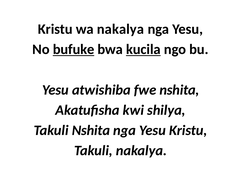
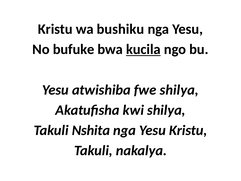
wa nakalya: nakalya -> bushiku
bufuke underline: present -> none
fwe nshita: nshita -> shilya
